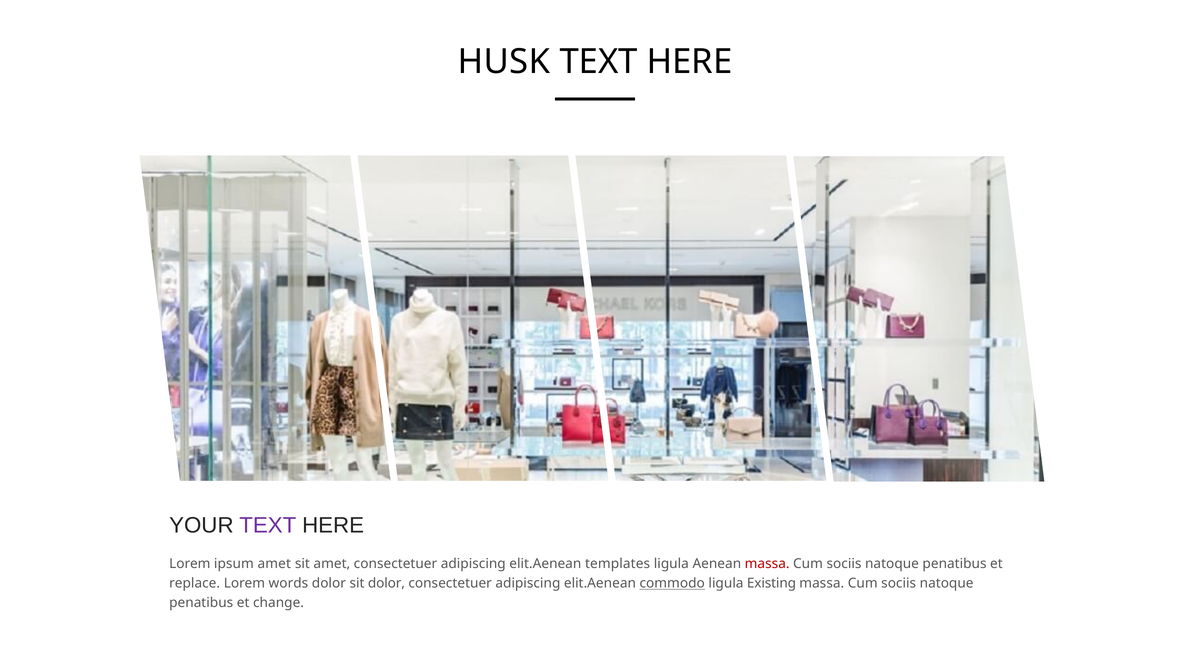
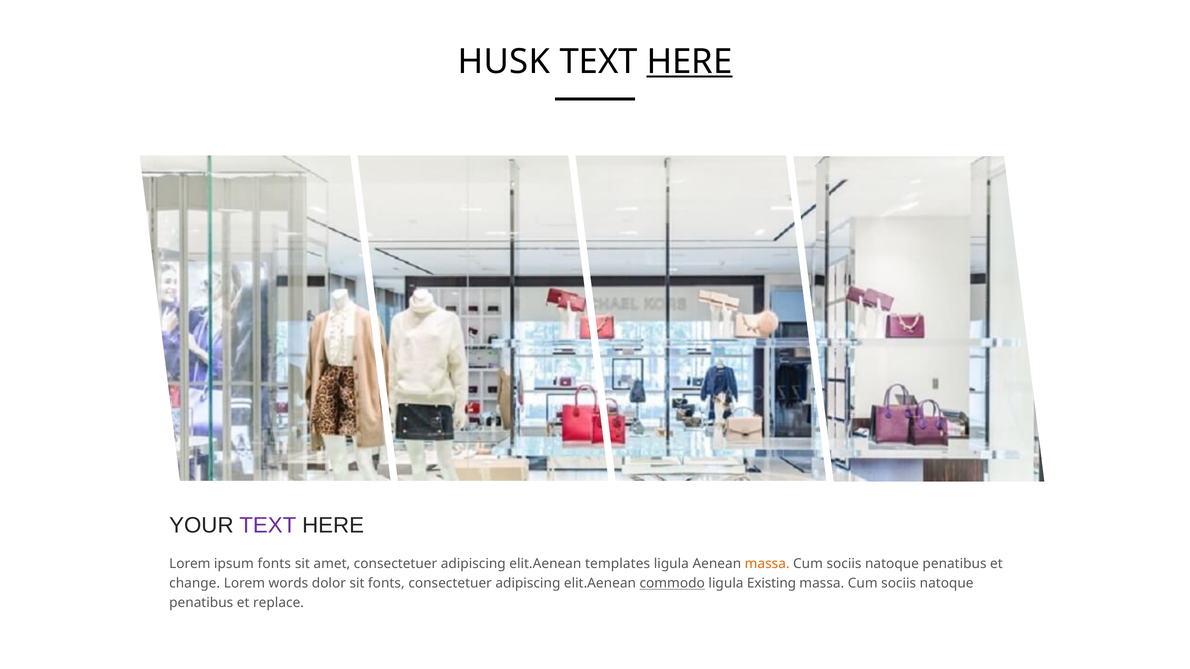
HERE at (689, 62) underline: none -> present
ipsum amet: amet -> fonts
massa at (767, 564) colour: red -> orange
replace: replace -> change
sit dolor: dolor -> fonts
change: change -> replace
